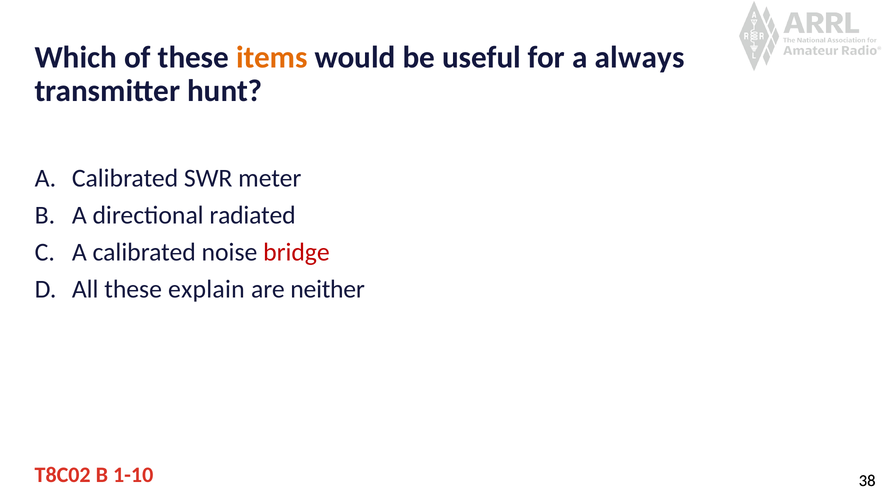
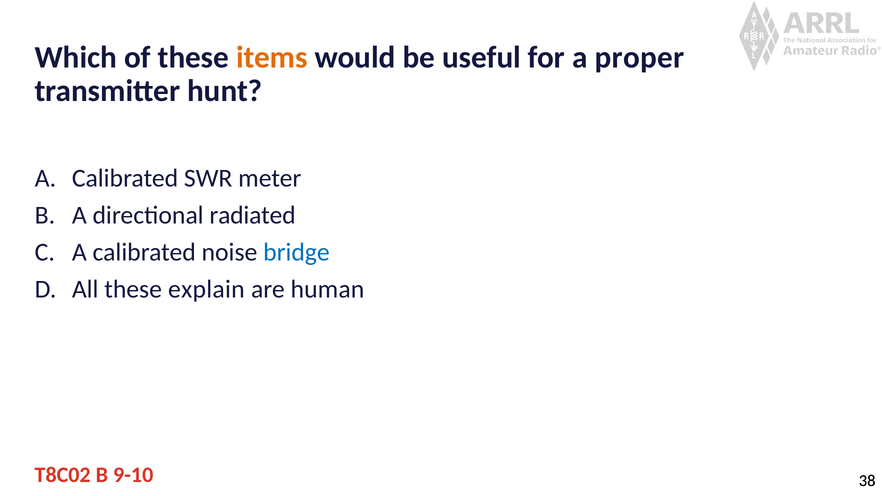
always: always -> proper
bridge colour: red -> blue
neither: neither -> human
1-10: 1-10 -> 9-10
